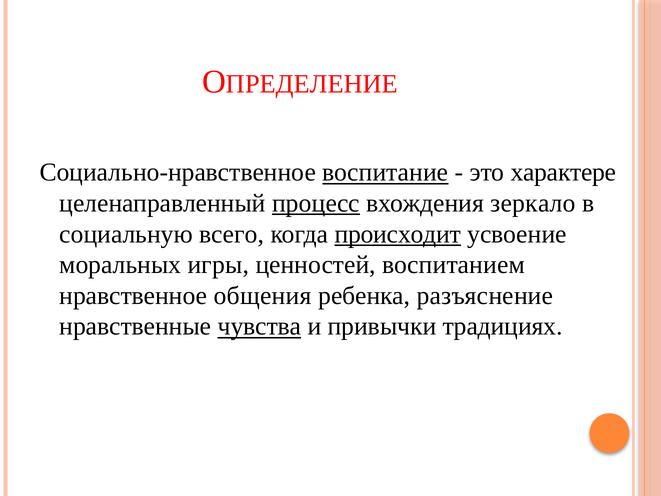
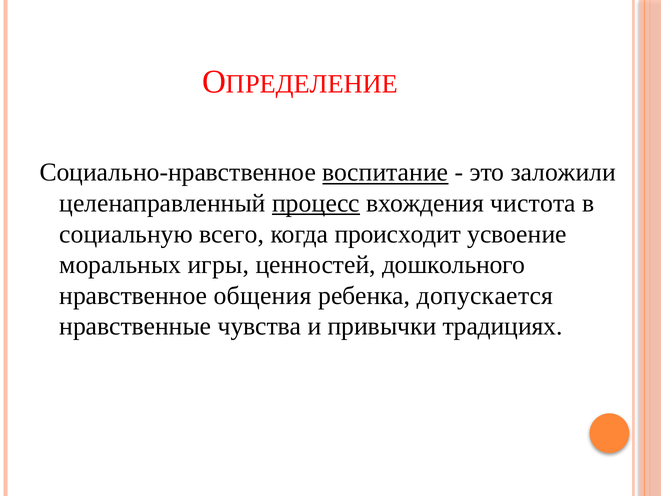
характере: характере -> заложили
зеркало: зеркало -> чистота
происходит underline: present -> none
воспитанием: воспитанием -> дошкольного
разъяснение: разъяснение -> допускается
чувства underline: present -> none
